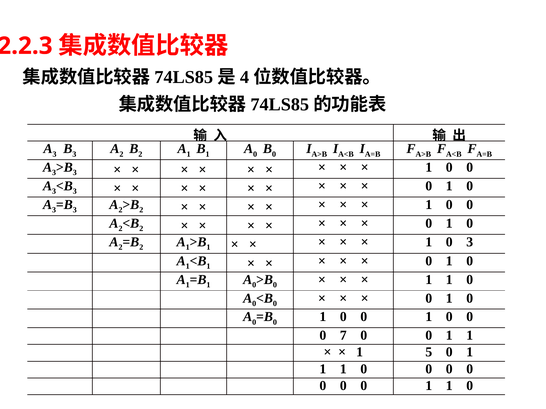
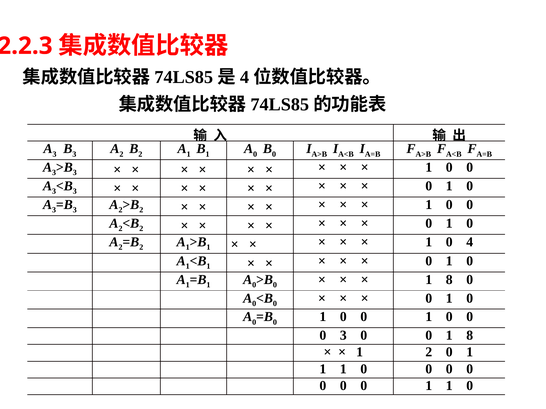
0 3: 3 -> 4
1 at (449, 280): 1 -> 8
0 7: 7 -> 3
1 at (470, 336): 1 -> 8
1 5: 5 -> 2
